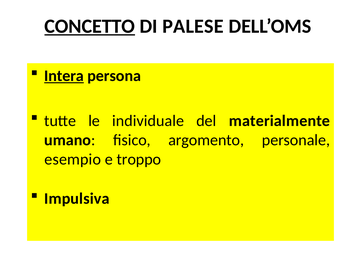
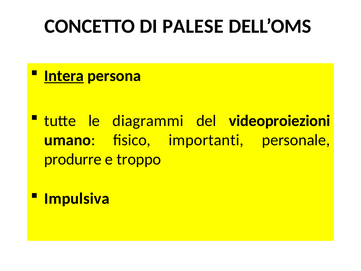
CONCETTO underline: present -> none
individuale: individuale -> diagrammi
materialmente: materialmente -> videoproiezioni
argomento: argomento -> importanti
esempio: esempio -> produrre
